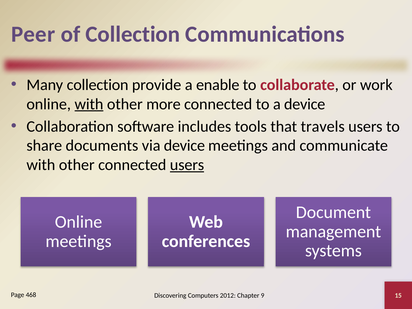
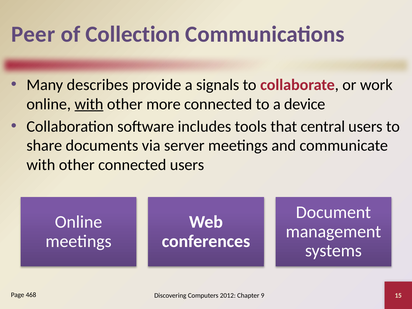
Many collection: collection -> describes
enable: enable -> signals
travels: travels -> central
via device: device -> server
users at (187, 165) underline: present -> none
